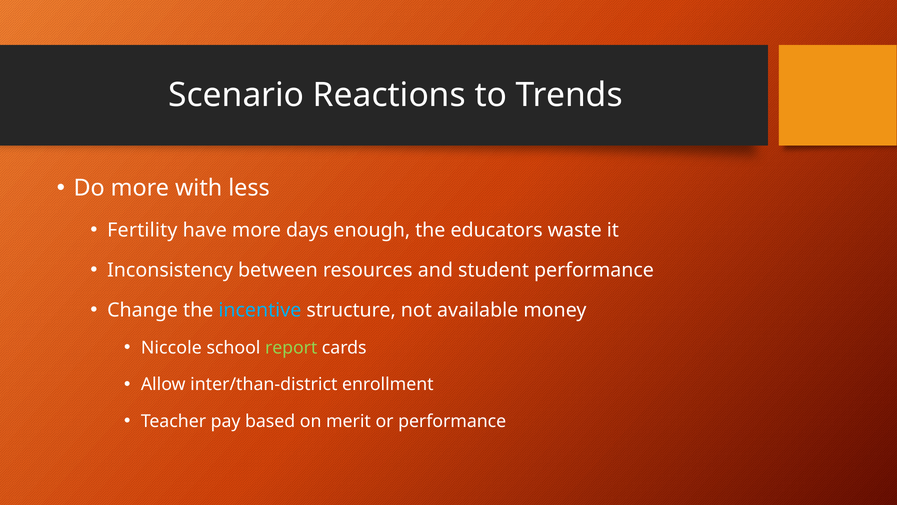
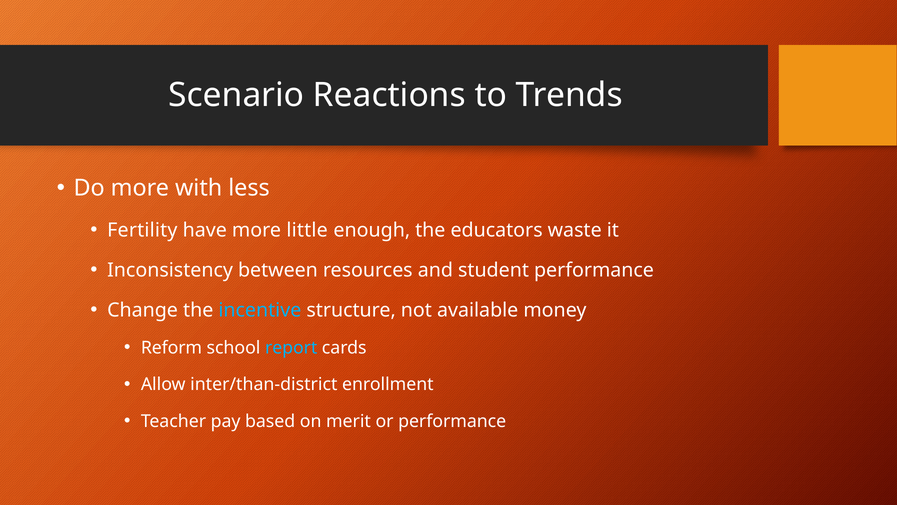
days: days -> little
Niccole: Niccole -> Reform
report colour: light green -> light blue
